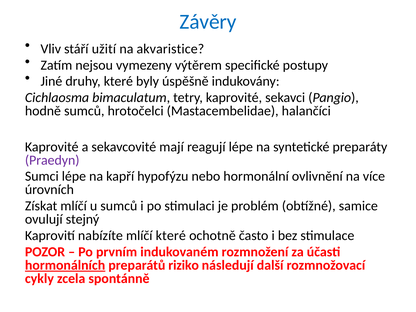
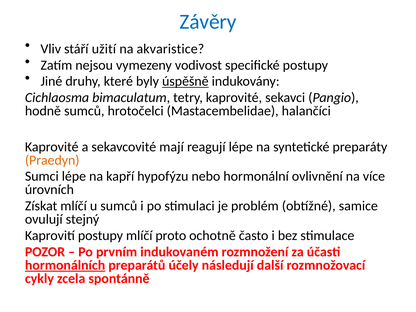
výtěrem: výtěrem -> vodivost
úspěšně underline: none -> present
Praedyn colour: purple -> orange
Kaprovití nabízíte: nabízíte -> postupy
mlíčí které: které -> proto
riziko: riziko -> účely
